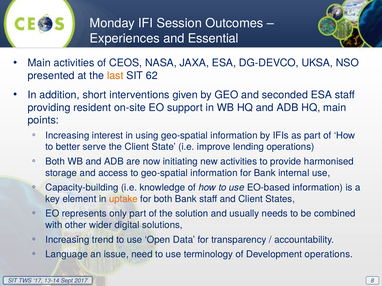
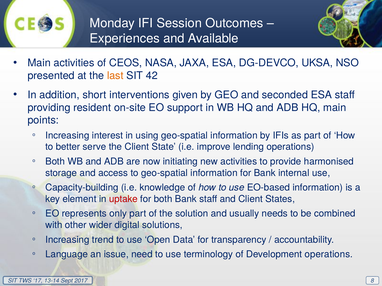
Essential: Essential -> Available
62: 62 -> 42
uptake colour: orange -> red
